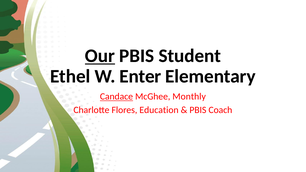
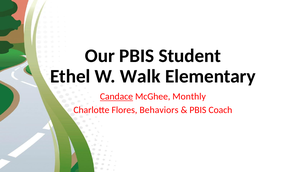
Our underline: present -> none
Enter: Enter -> Walk
Education: Education -> Behaviors
